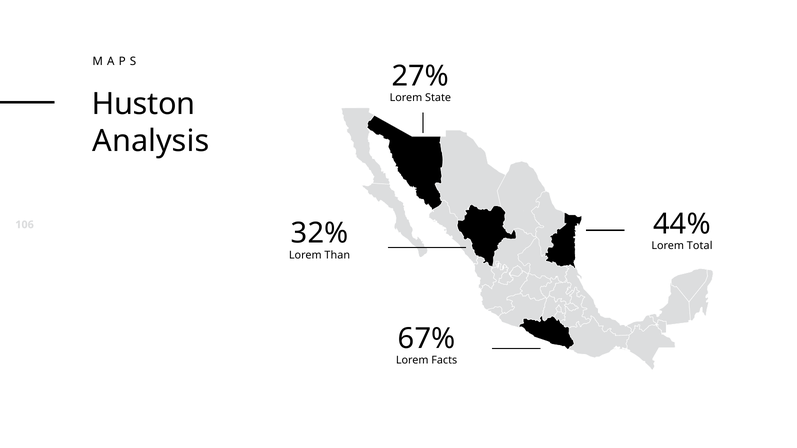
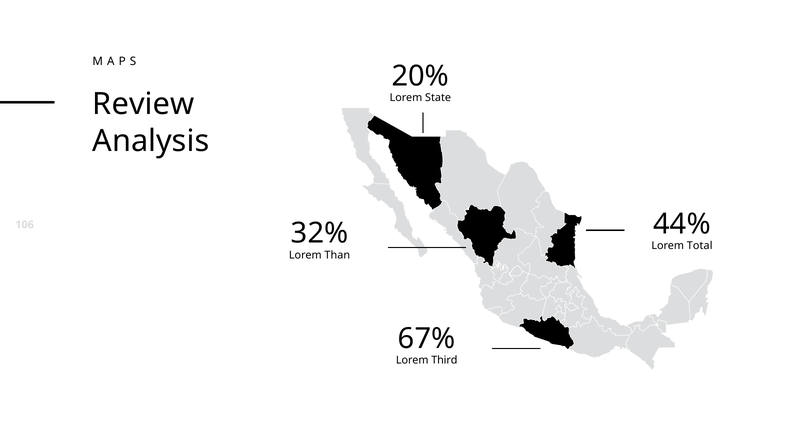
27%: 27% -> 20%
Huston: Huston -> Review
Facts: Facts -> Third
